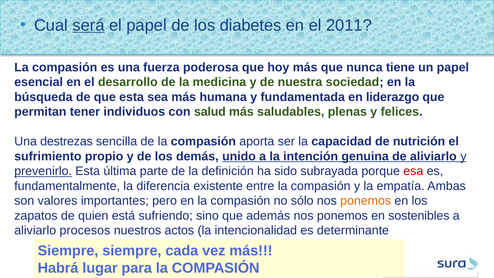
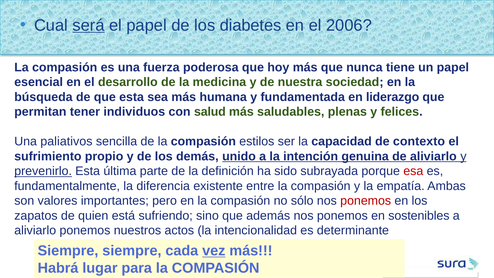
2011: 2011 -> 2006
destrezas: destrezas -> paliativos
aporta: aporta -> estilos
nutrición: nutrición -> contexto
ponemos at (366, 201) colour: orange -> red
aliviarlo procesos: procesos -> ponemos
vez underline: none -> present
